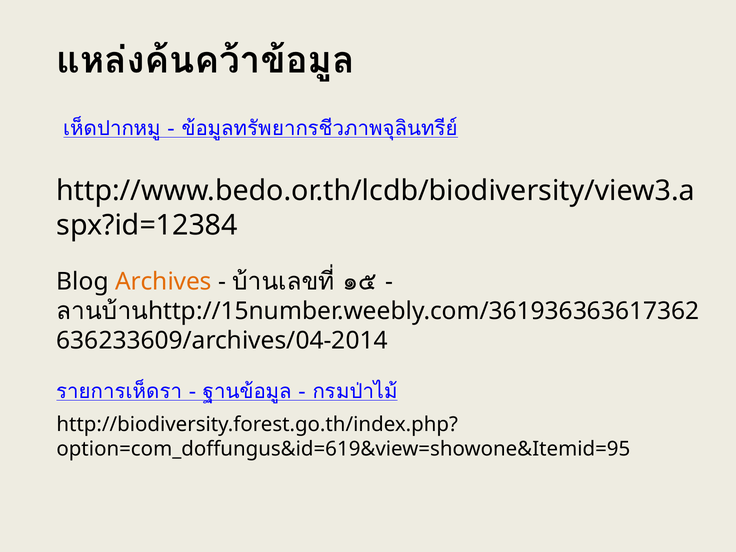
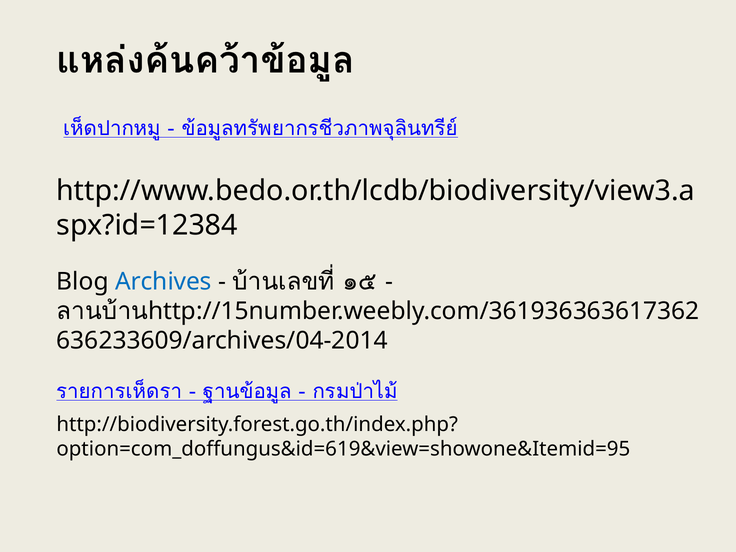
Archives colour: orange -> blue
